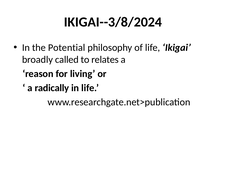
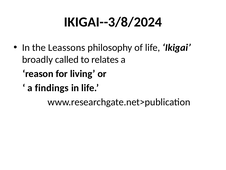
Potential: Potential -> Leassons
radically: radically -> findings
